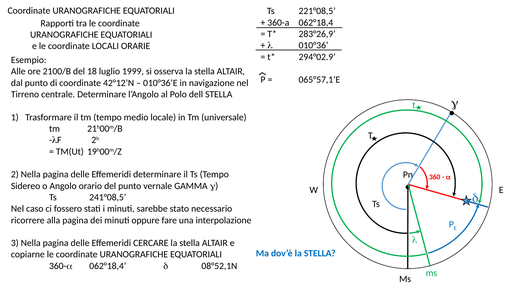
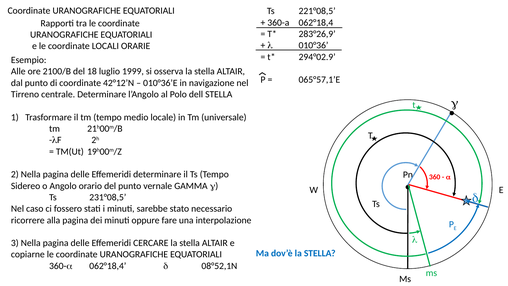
241°08,5: 241°08,5 -> 231°08,5
